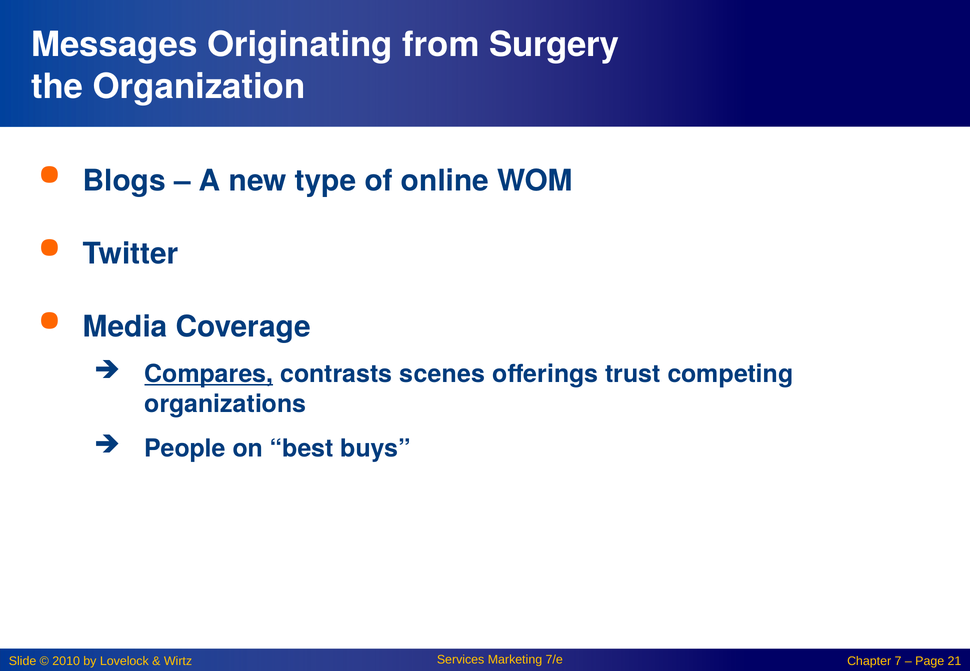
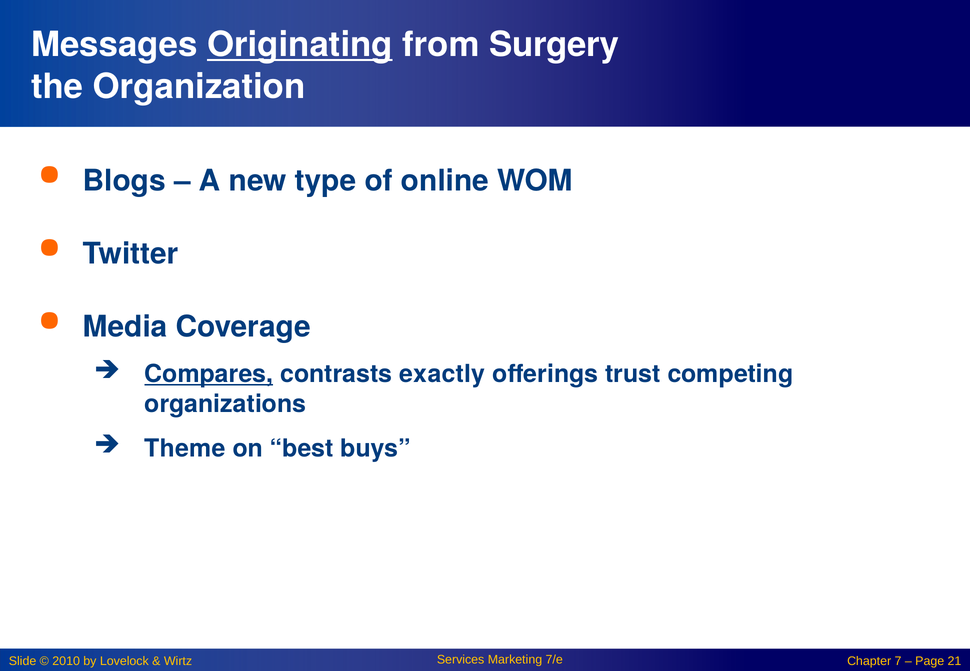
Originating underline: none -> present
scenes: scenes -> exactly
People: People -> Theme
